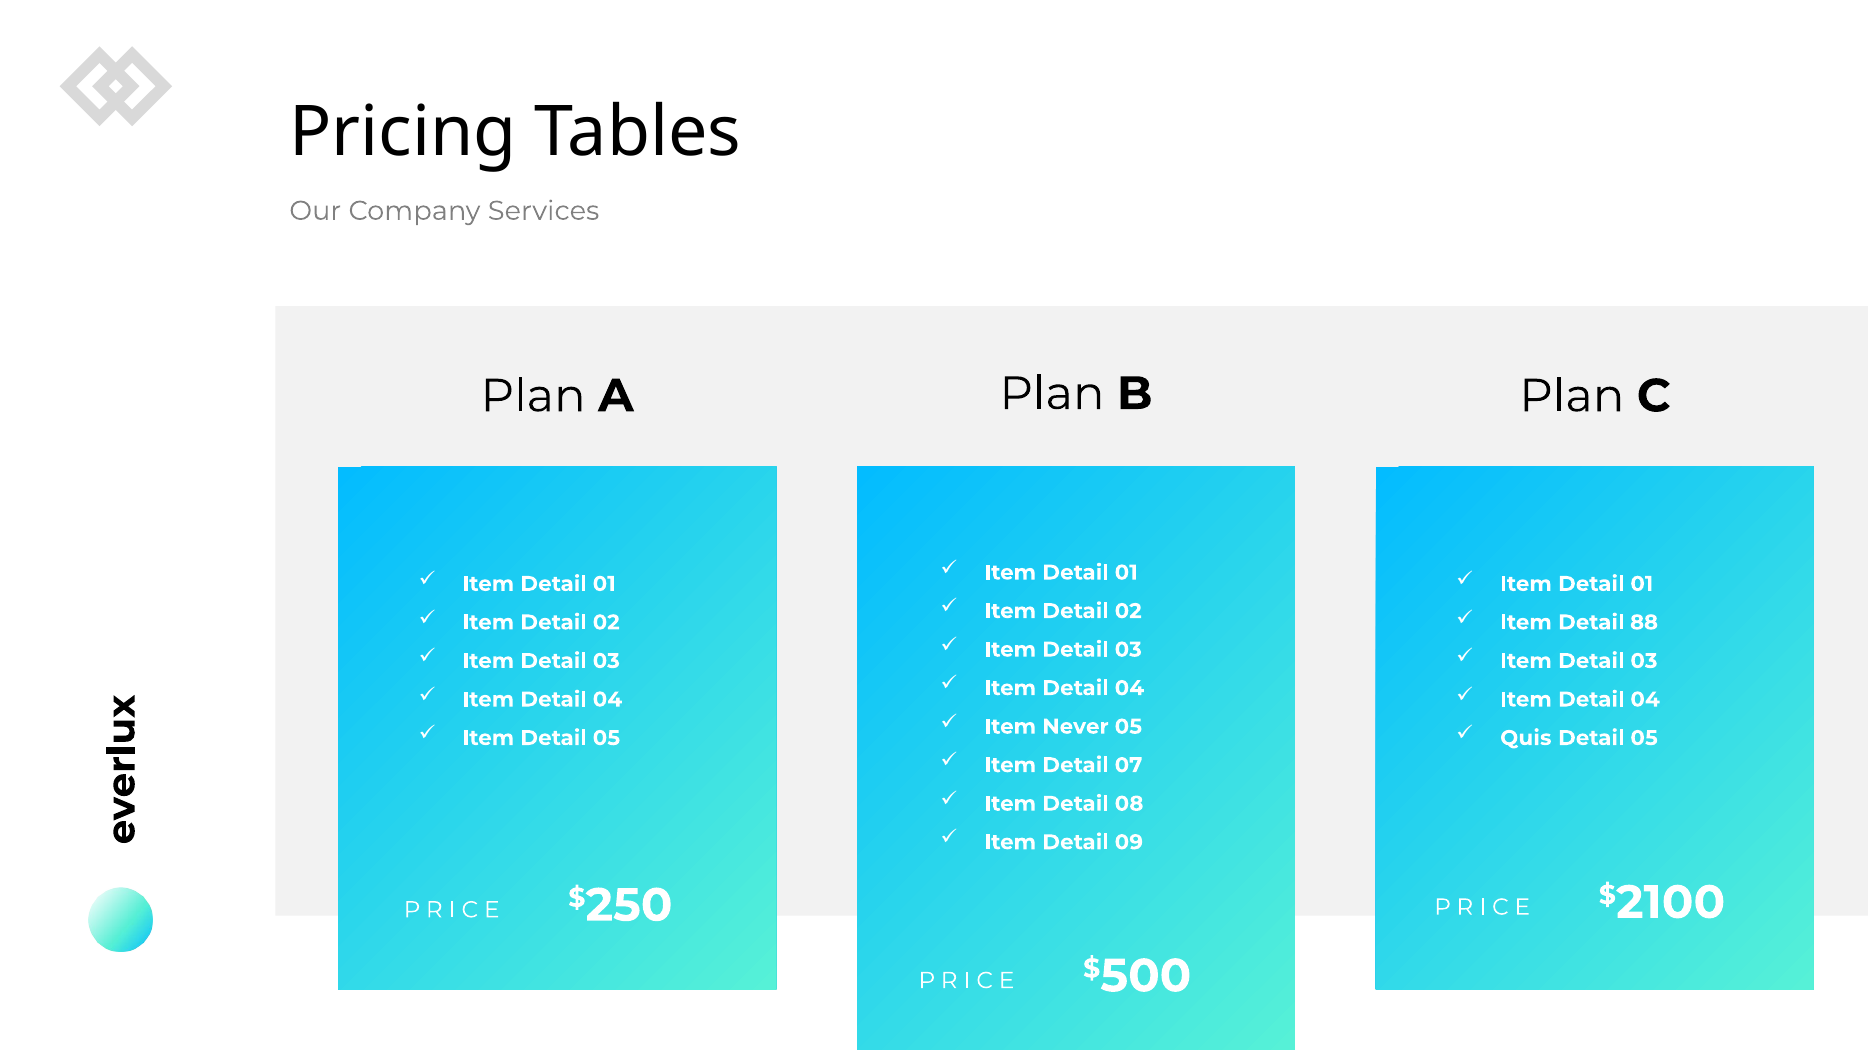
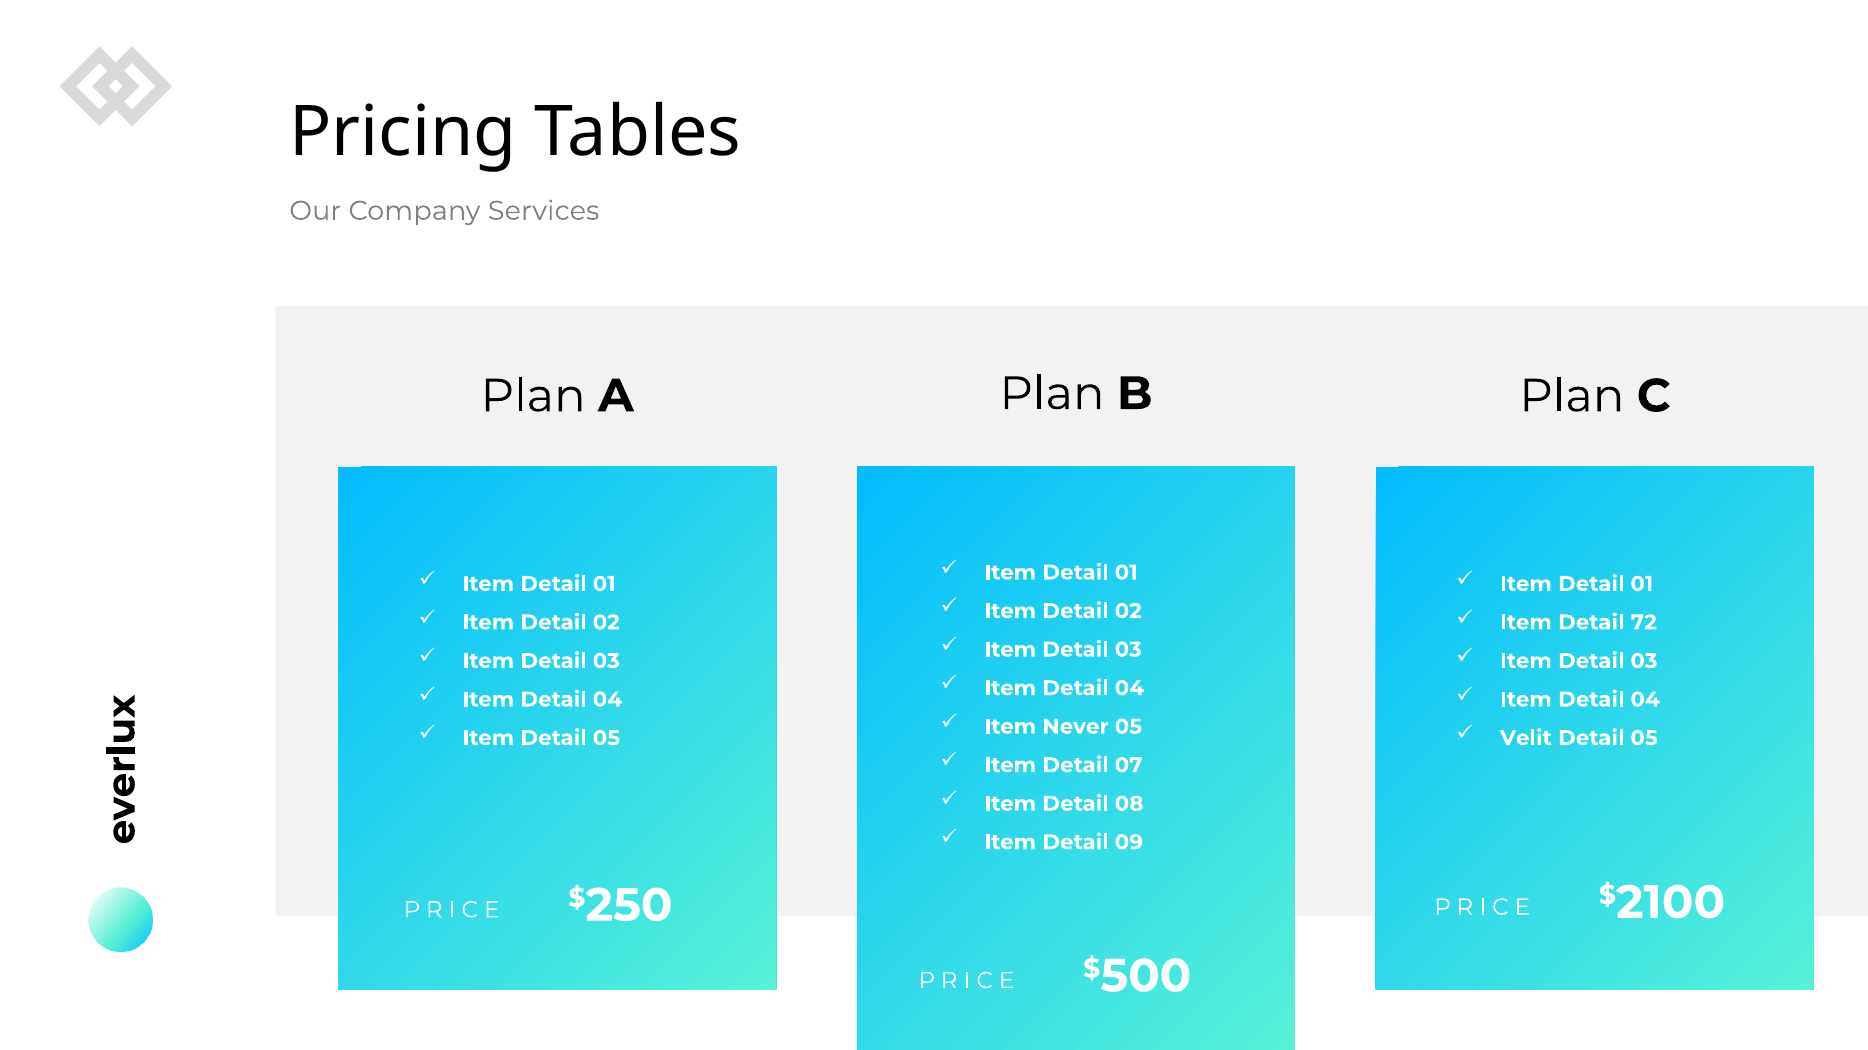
88: 88 -> 72
Quis: Quis -> Velit
